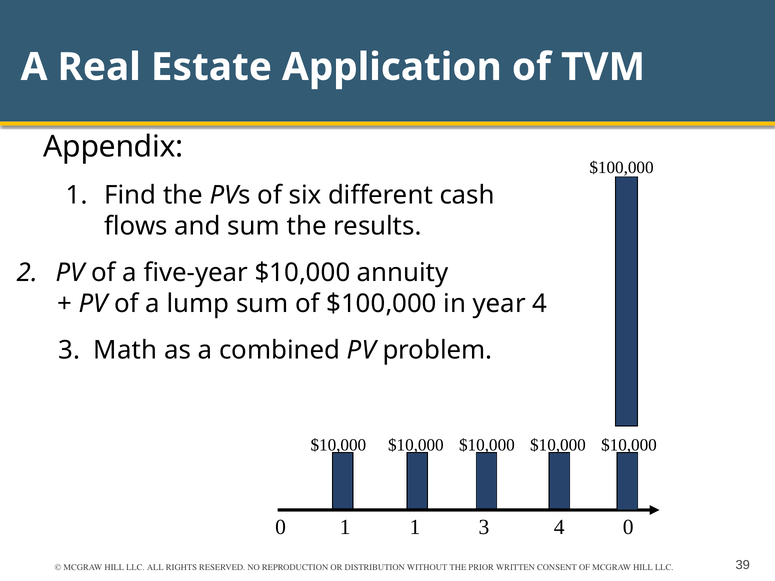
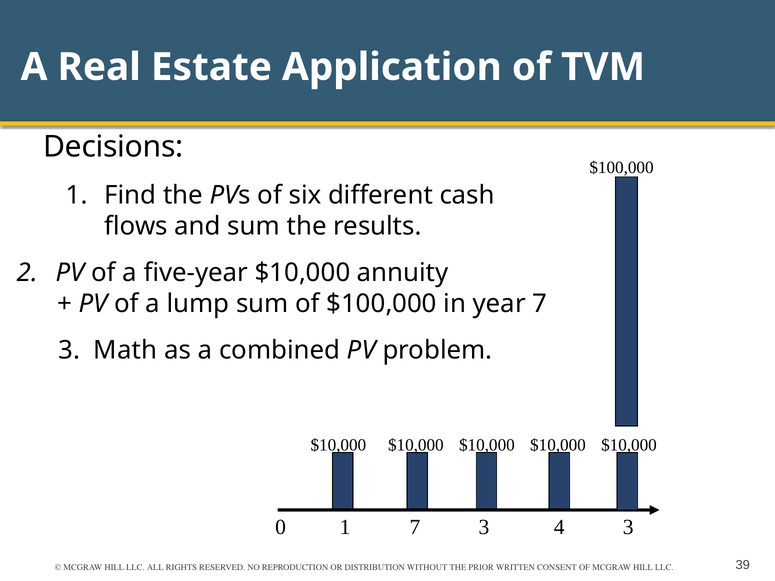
Appendix: Appendix -> Decisions
year 4: 4 -> 7
1 1: 1 -> 7
4 0: 0 -> 3
